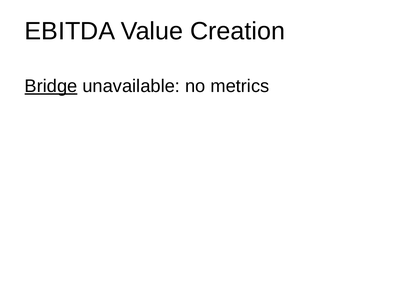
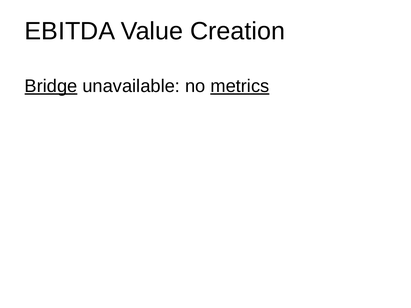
metrics underline: none -> present
